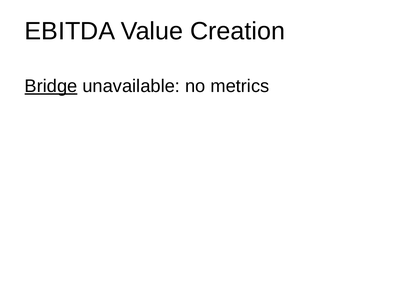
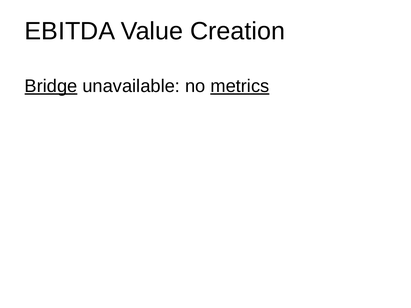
metrics underline: none -> present
